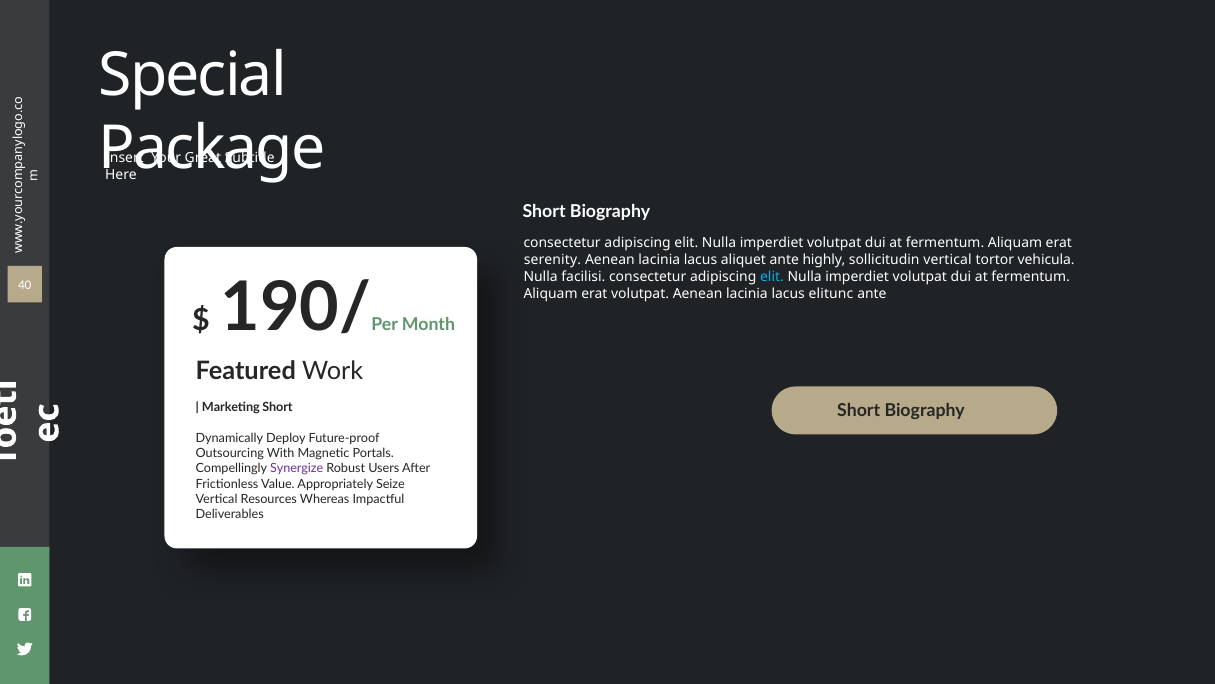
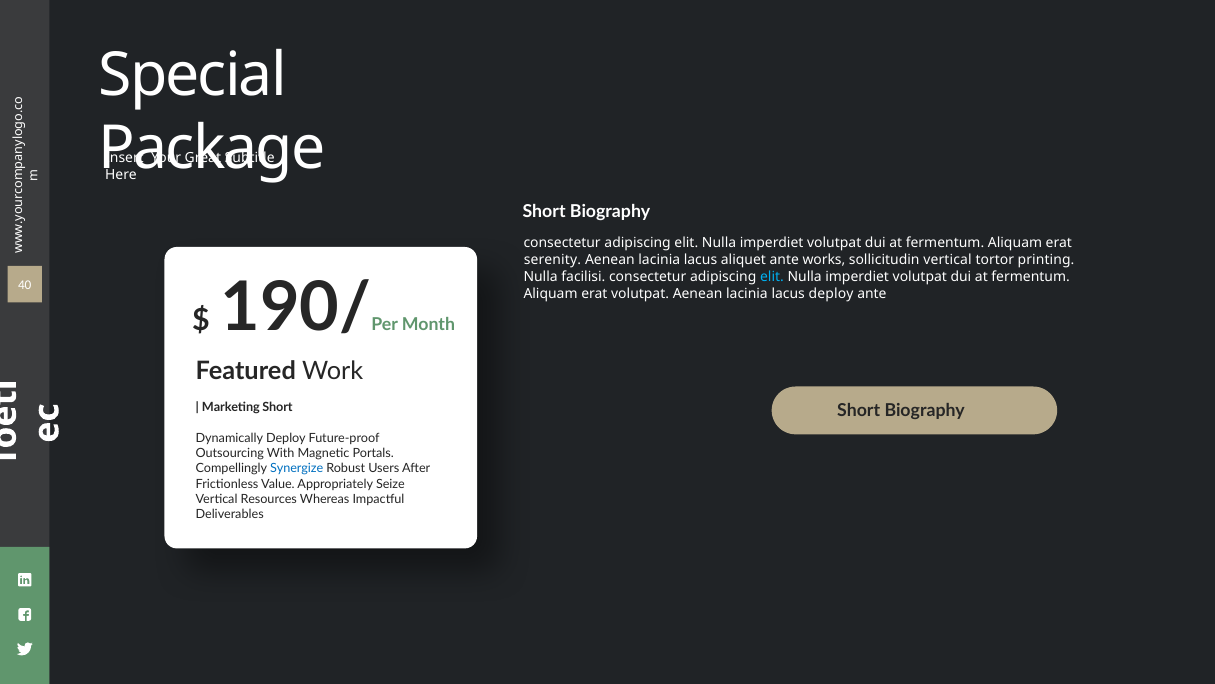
highly: highly -> works
vehicula: vehicula -> printing
lacus elitunc: elitunc -> deploy
Synergize colour: purple -> blue
